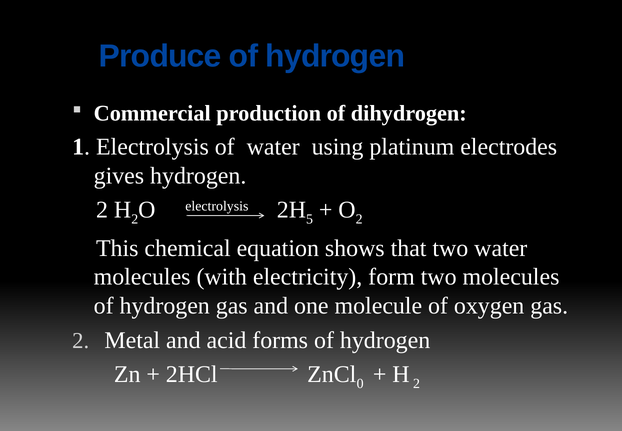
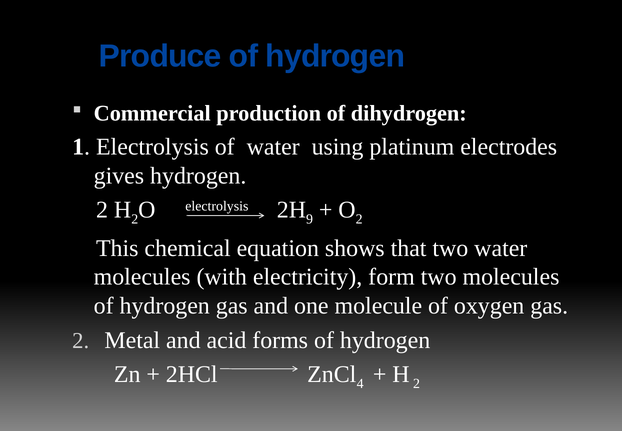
5: 5 -> 9
0: 0 -> 4
